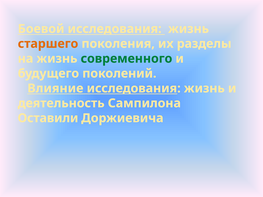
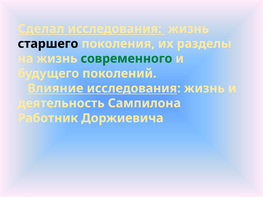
Боевой: Боевой -> Сделал
старшего colour: orange -> black
Оставили: Оставили -> Работник
